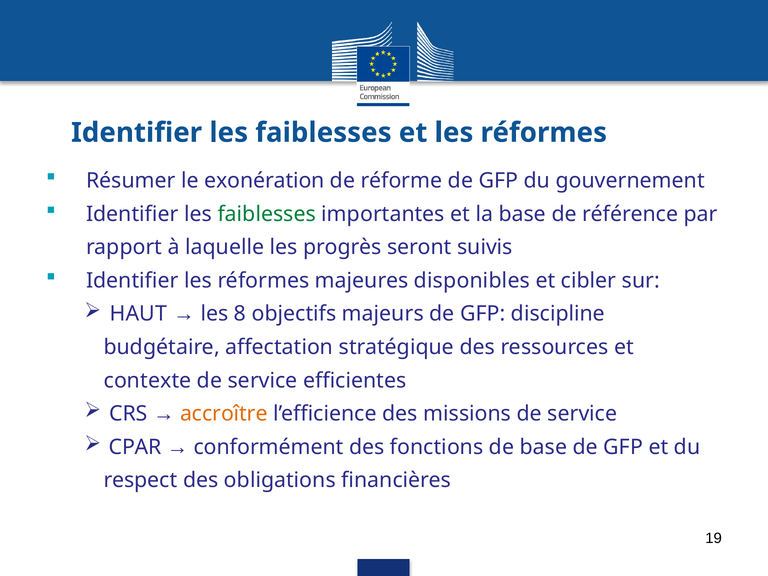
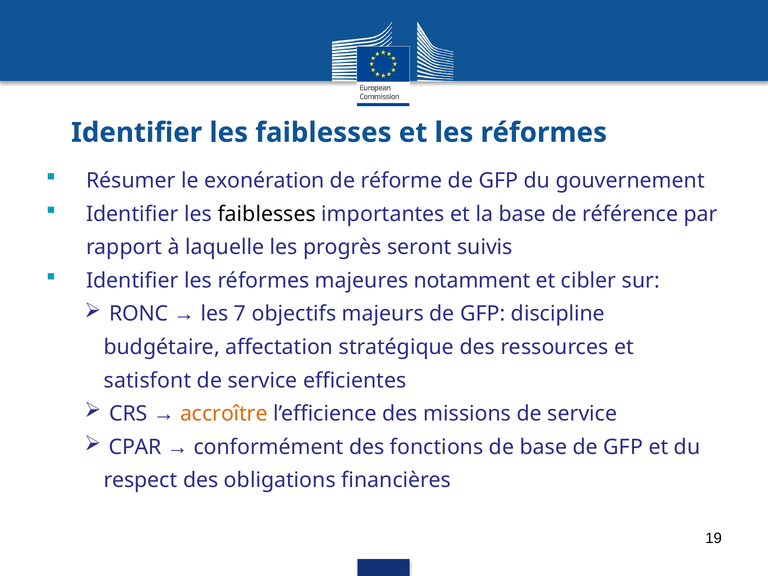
faiblesses at (267, 214) colour: green -> black
disponibles: disponibles -> notamment
HAUT: HAUT -> RONC
8: 8 -> 7
contexte: contexte -> satisfont
